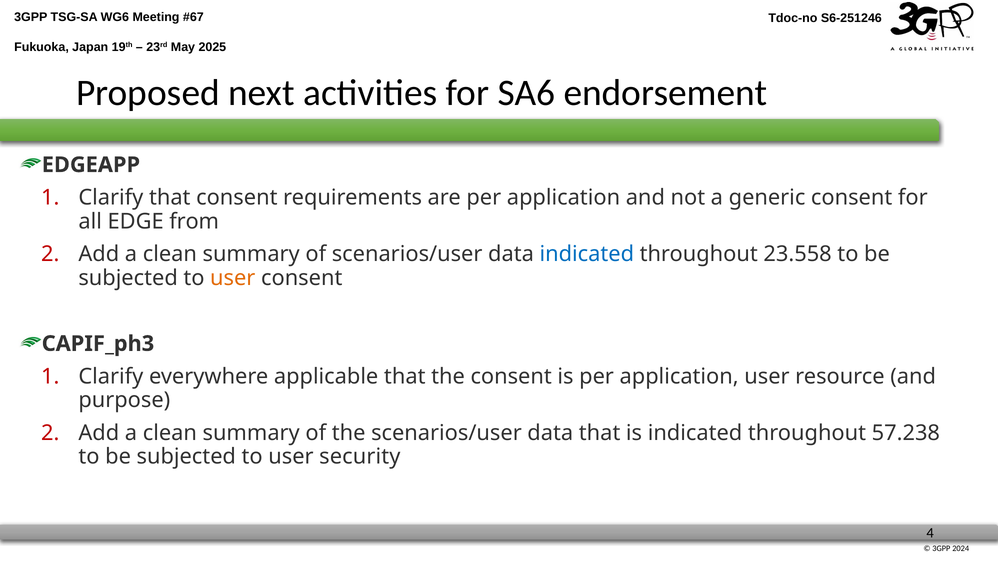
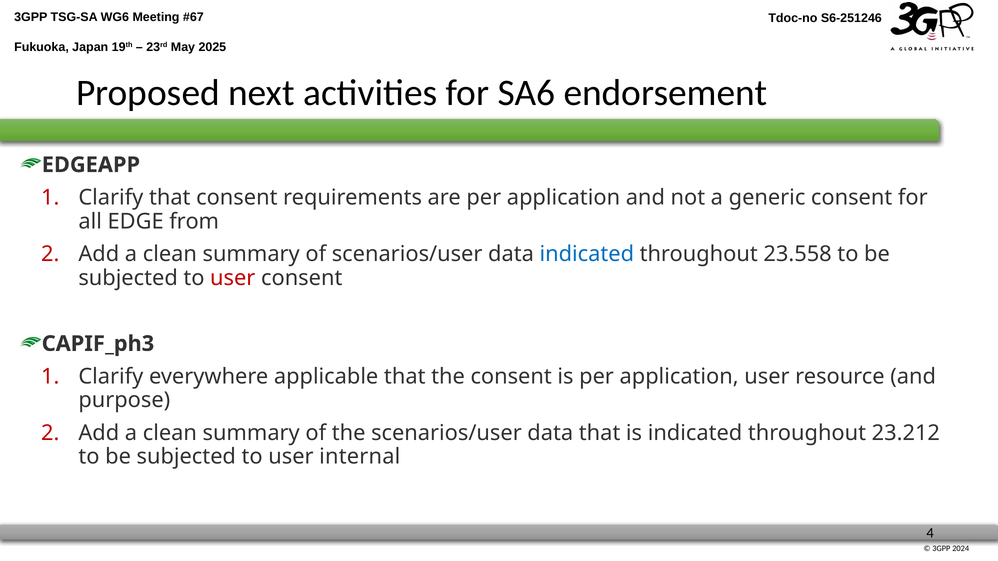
user at (233, 278) colour: orange -> red
57.238: 57.238 -> 23.212
security: security -> internal
